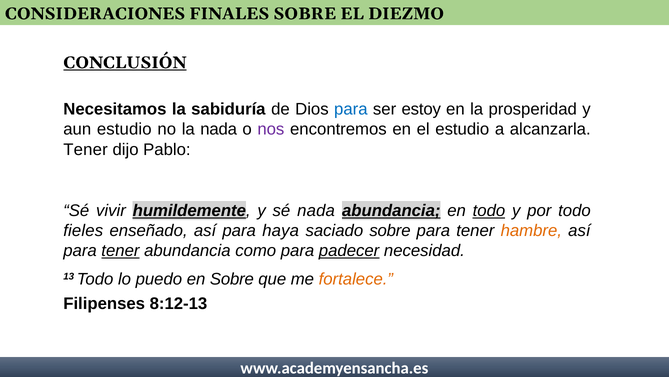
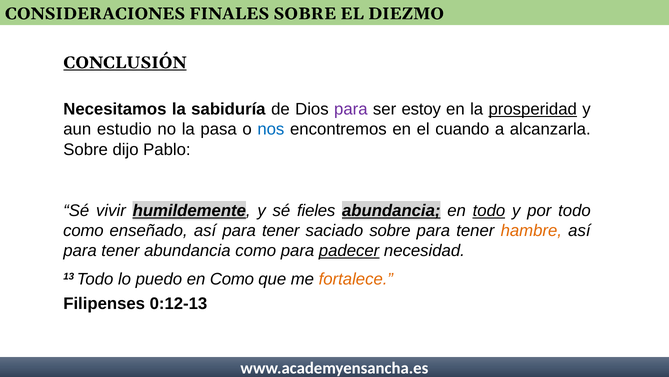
para at (351, 109) colour: blue -> purple
prosperidad underline: none -> present
la nada: nada -> pasa
nos colour: purple -> blue
el estudio: estudio -> cuando
Tener at (86, 149): Tener -> Sobre
sé nada: nada -> fieles
fieles at (83, 230): fieles -> como
enseñado así para haya: haya -> tener
tener at (120, 250) underline: present -> none
en Sobre: Sobre -> Como
8:12-13: 8:12-13 -> 0:12-13
